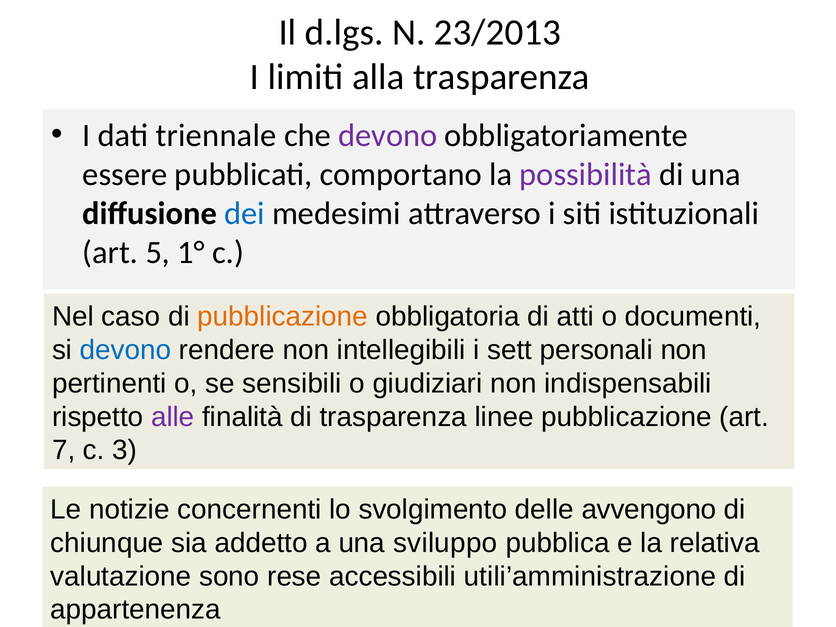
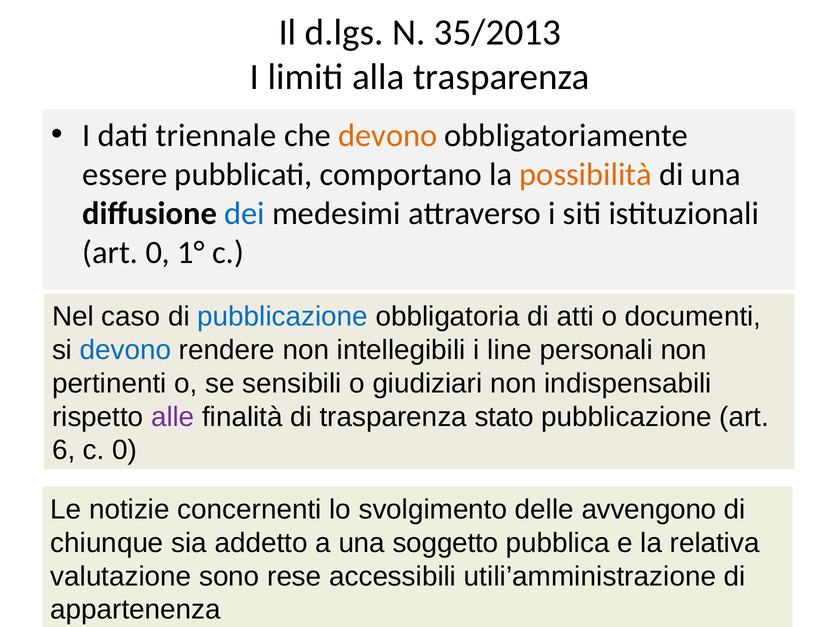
23/2013: 23/2013 -> 35/2013
devono at (388, 135) colour: purple -> orange
possibilità colour: purple -> orange
art 5: 5 -> 0
pubblicazione at (283, 317) colour: orange -> blue
sett: sett -> line
linee: linee -> stato
7: 7 -> 6
c 3: 3 -> 0
sviluppo: sviluppo -> soggetto
